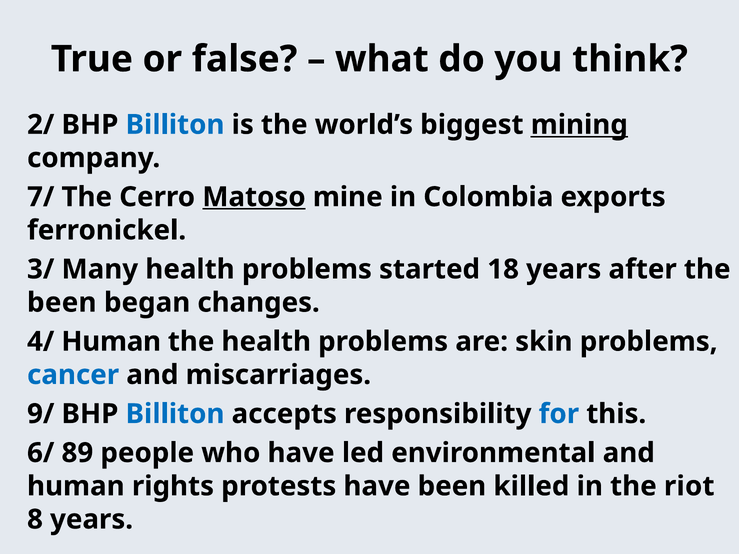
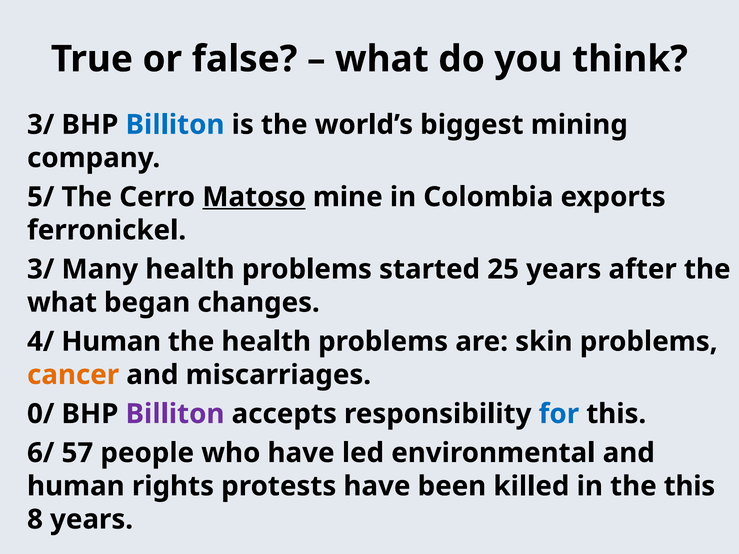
2/ at (41, 125): 2/ -> 3/
mining underline: present -> none
7/: 7/ -> 5/
18: 18 -> 25
been at (62, 303): been -> what
cancer colour: blue -> orange
9/: 9/ -> 0/
Billiton at (175, 414) colour: blue -> purple
89: 89 -> 57
the riot: riot -> this
